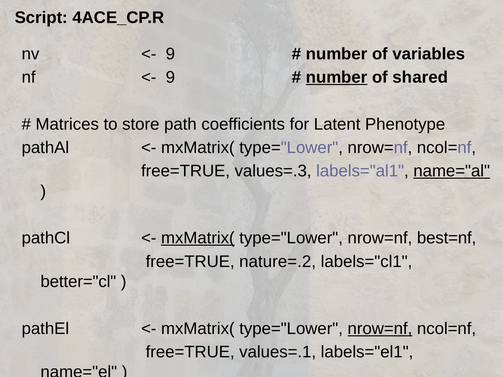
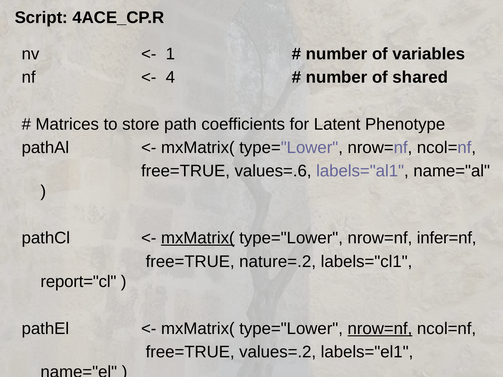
9 at (170, 54): 9 -> 1
9 at (170, 77): 9 -> 4
number at (337, 77) underline: present -> none
values=.3: values=.3 -> values=.6
name="al underline: present -> none
best=nf: best=nf -> infer=nf
better="cl: better="cl -> report="cl
values=.1: values=.1 -> values=.2
